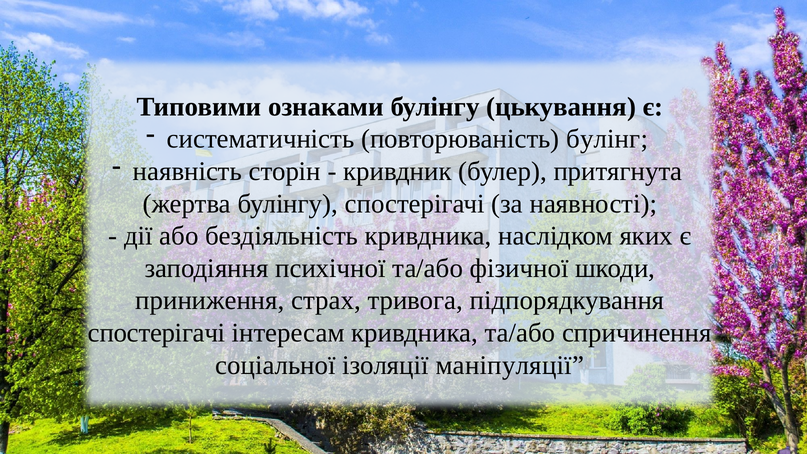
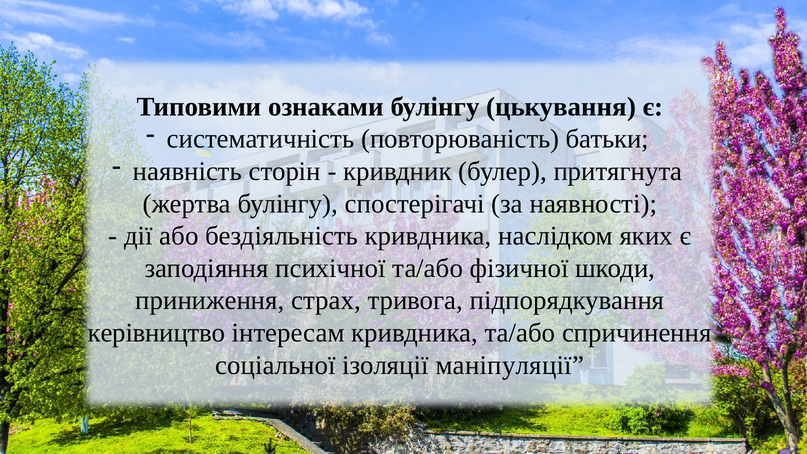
булінг: булінг -> батьки
спостерігачі at (157, 333): спостерігачі -> керівництво
